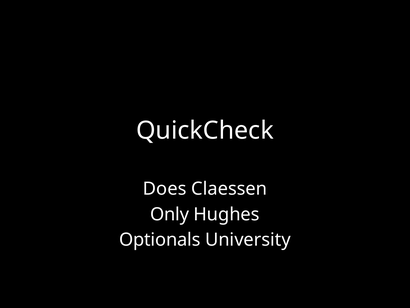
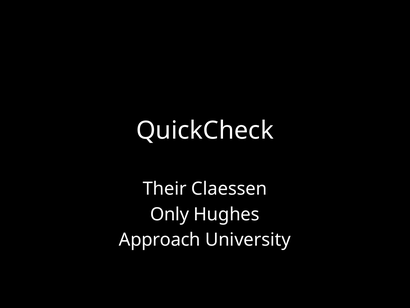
Does: Does -> Their
Optionals: Optionals -> Approach
